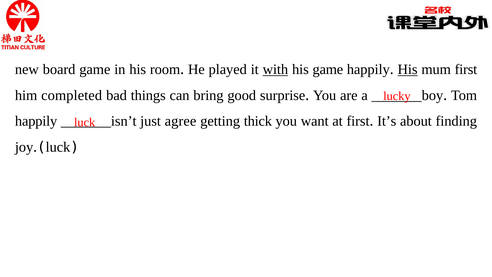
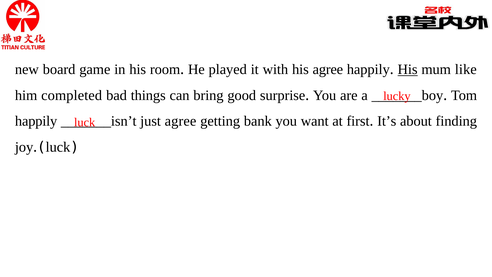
with underline: present -> none
his game: game -> agree
mum first: first -> like
thick: thick -> bank
